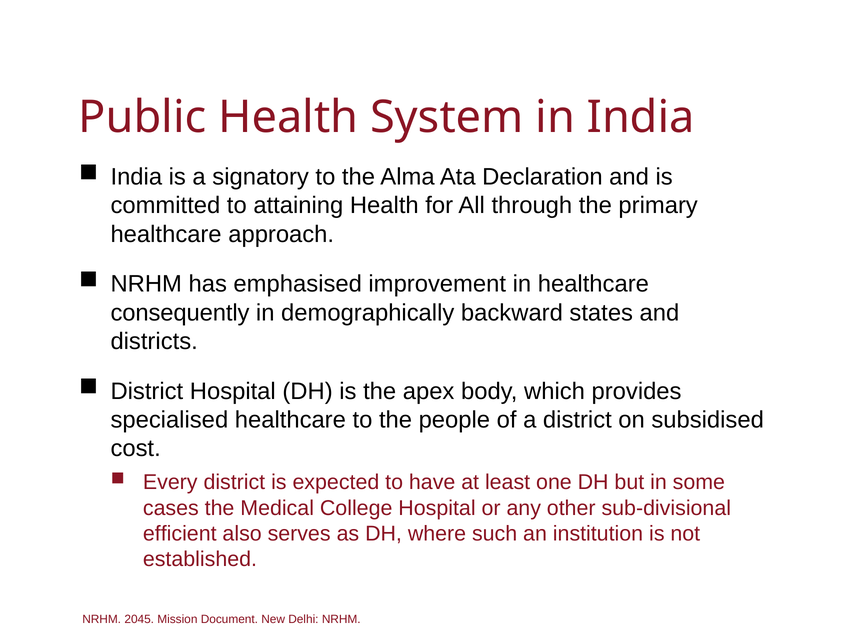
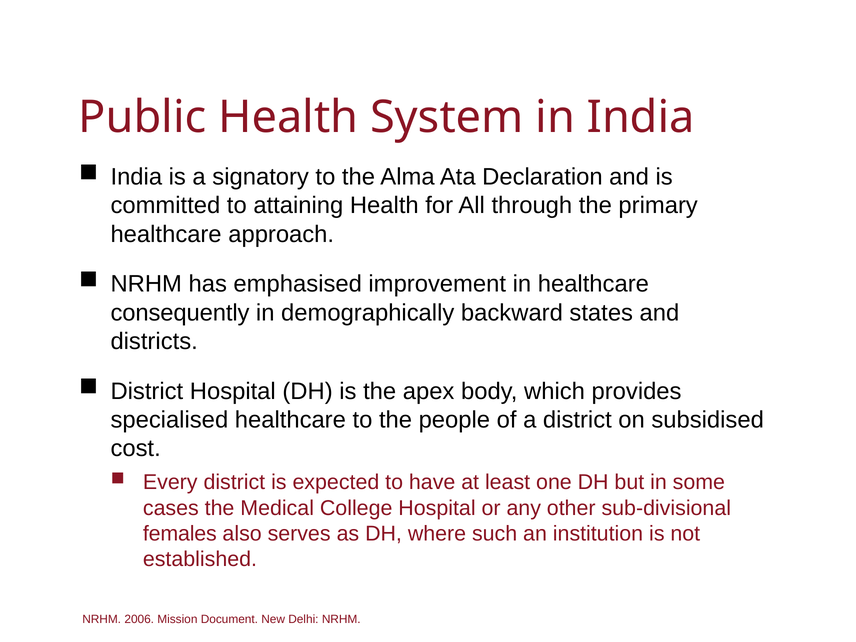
efficient: efficient -> females
2045: 2045 -> 2006
